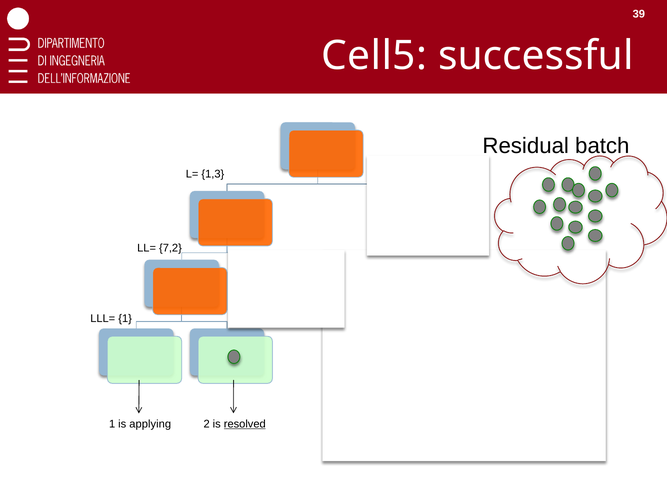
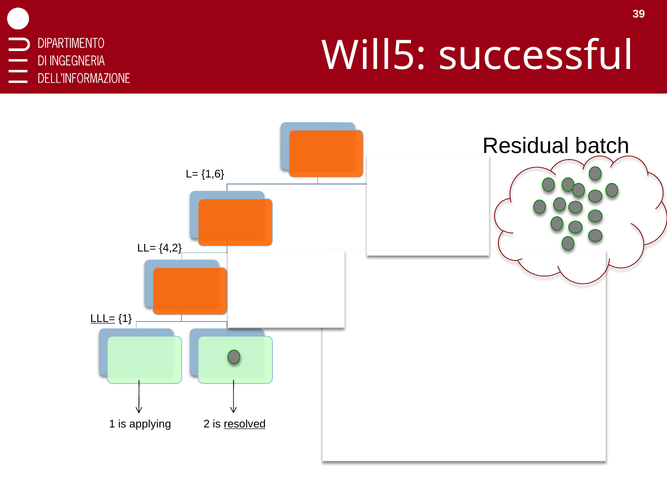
Cell5: Cell5 -> Will5
1,3: 1,3 -> 1,6
7,2: 7,2 -> 4,2
LLL= underline: none -> present
